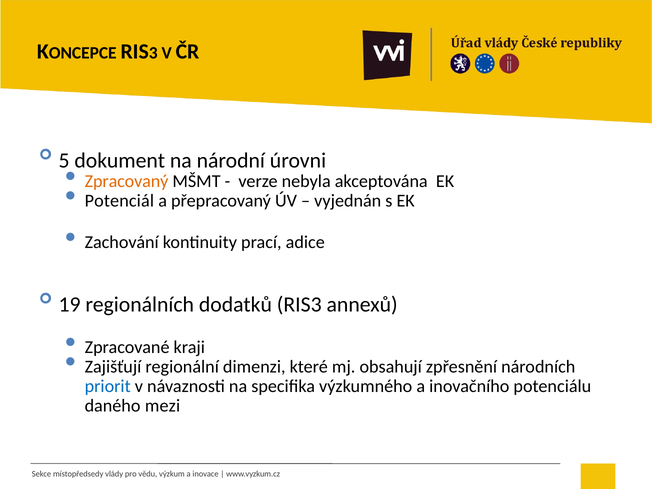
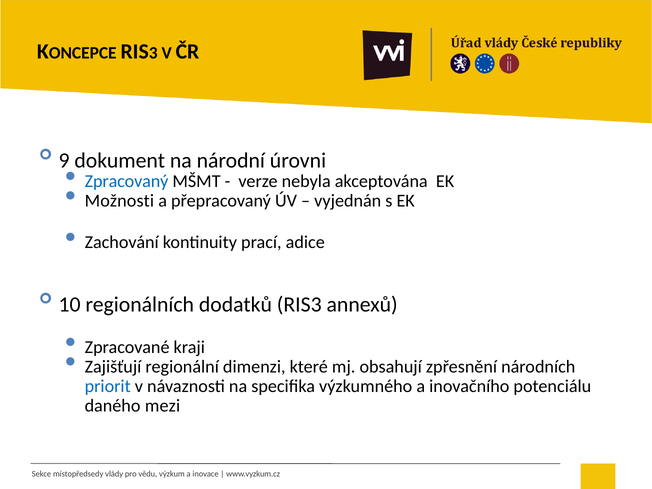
5: 5 -> 9
Zpracovaný colour: orange -> blue
Potenciál: Potenciál -> Možnosti
19: 19 -> 10
